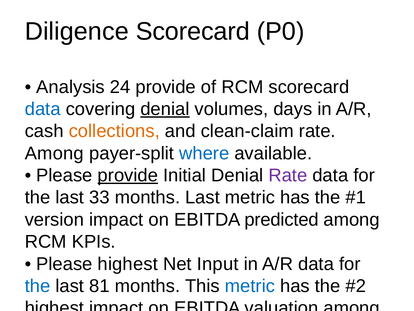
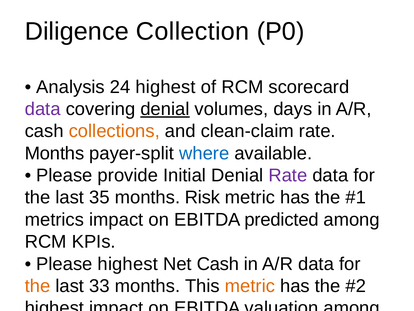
Diligence Scorecard: Scorecard -> Collection
24 provide: provide -> highest
data at (43, 109) colour: blue -> purple
Among at (54, 153): Among -> Months
provide at (128, 175) underline: present -> none
33: 33 -> 35
months Last: Last -> Risk
version: version -> metrics
Net Input: Input -> Cash
the at (38, 286) colour: blue -> orange
81: 81 -> 33
metric at (250, 286) colour: blue -> orange
